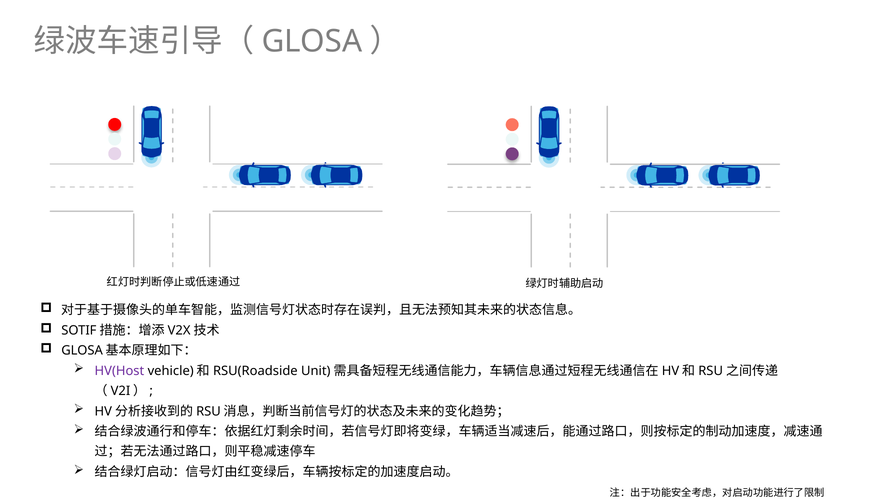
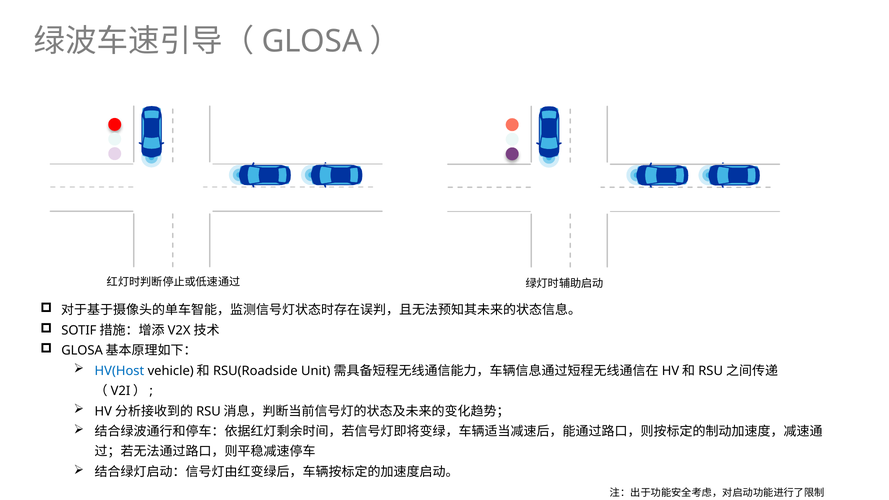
HV(Host colour: purple -> blue
